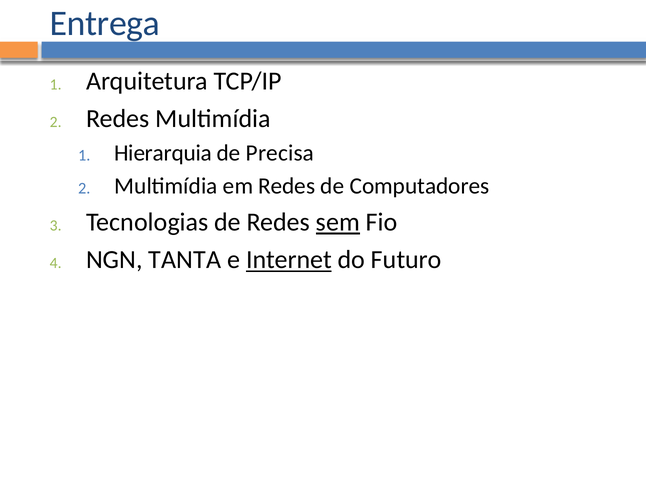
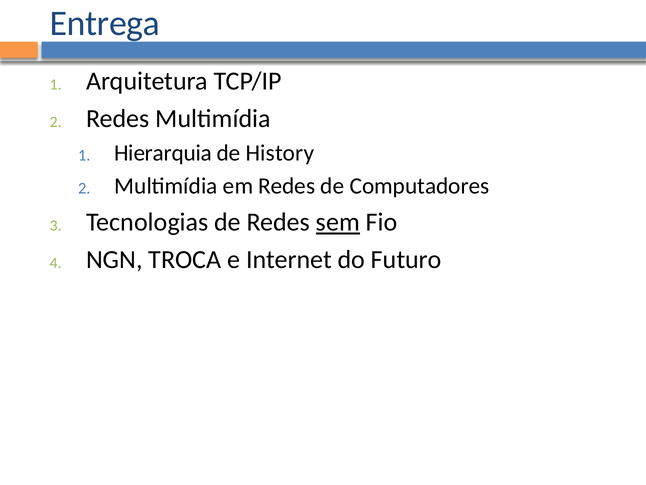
Precisa: Precisa -> History
TANTA: TANTA -> TROCA
Internet underline: present -> none
